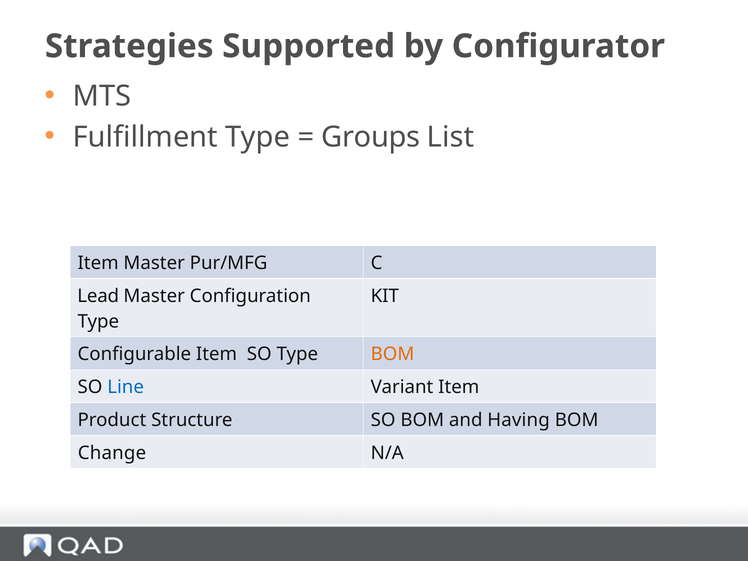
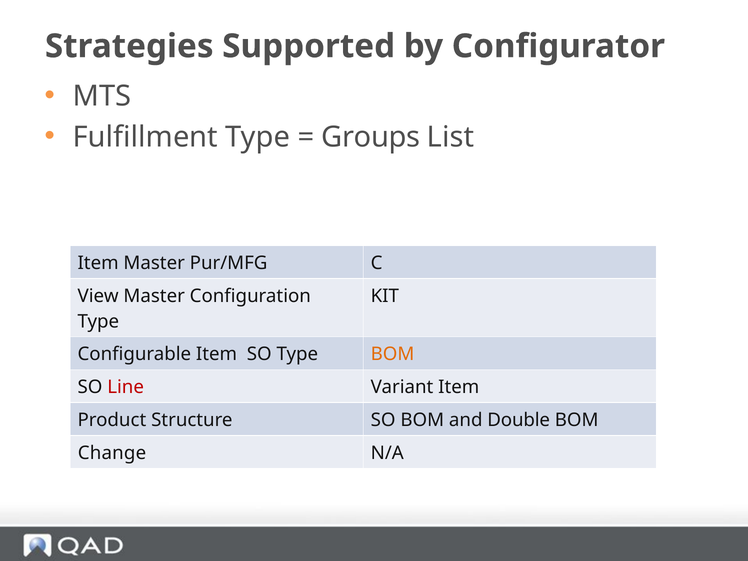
Lead: Lead -> View
Line colour: blue -> red
Having: Having -> Double
